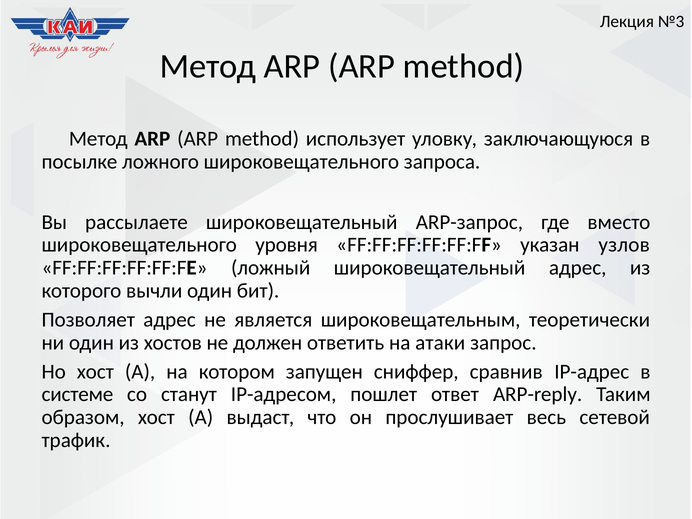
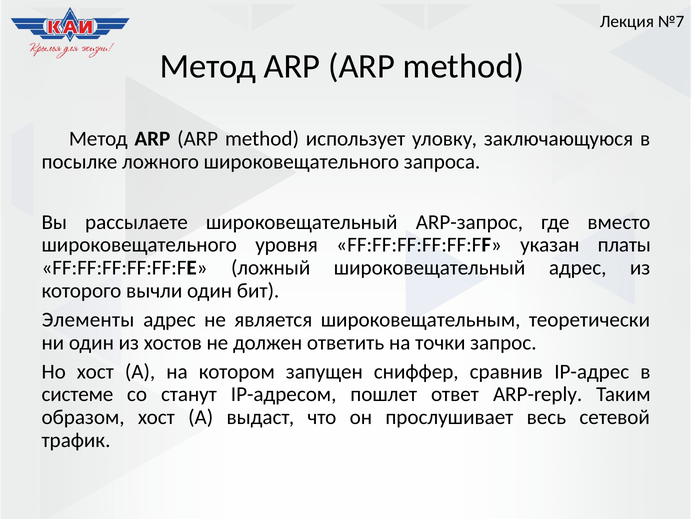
№3: №3 -> №7
узлов: узлов -> платы
Позволяет: Позволяет -> Элементы
атаки: атаки -> точки
